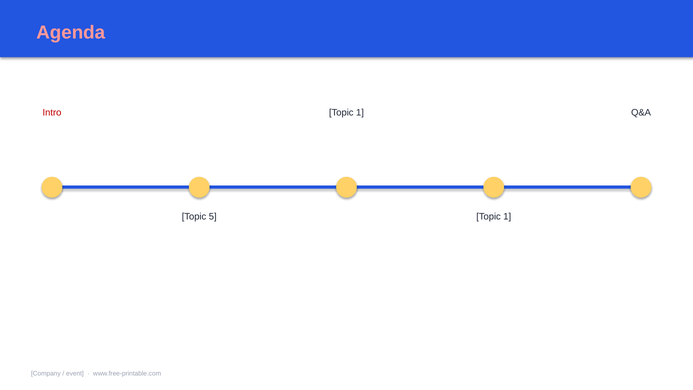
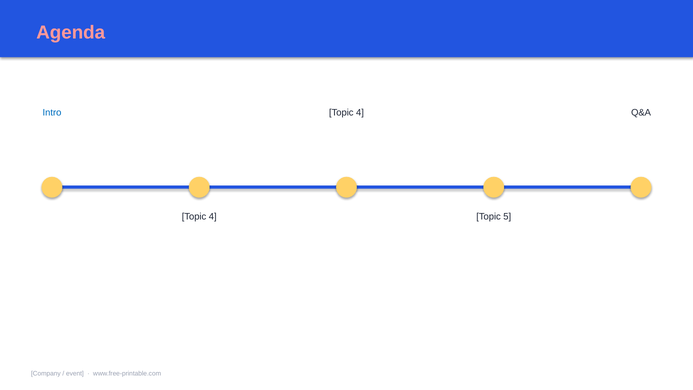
Intro colour: red -> blue
1 at (360, 113): 1 -> 4
5 at (213, 217): 5 -> 4
1 at (507, 217): 1 -> 5
